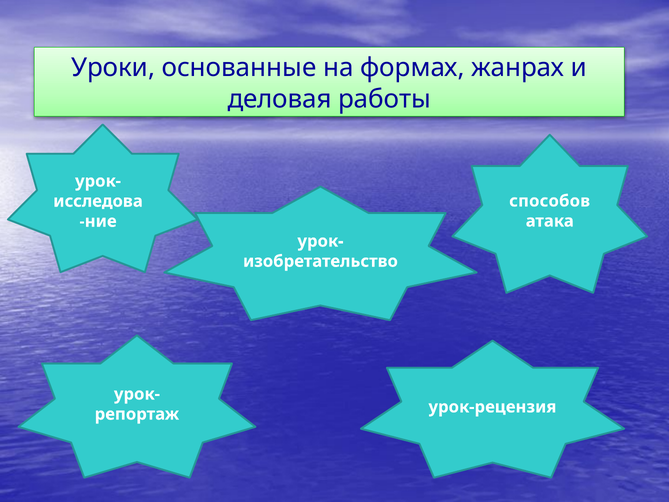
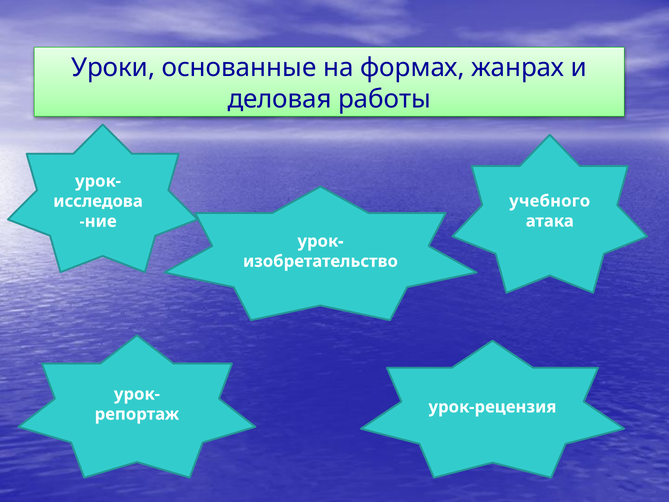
способов: способов -> учебного
